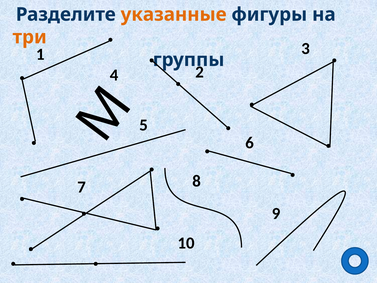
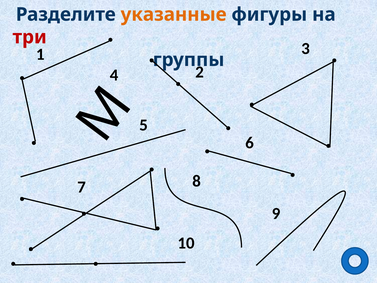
три colour: orange -> red
